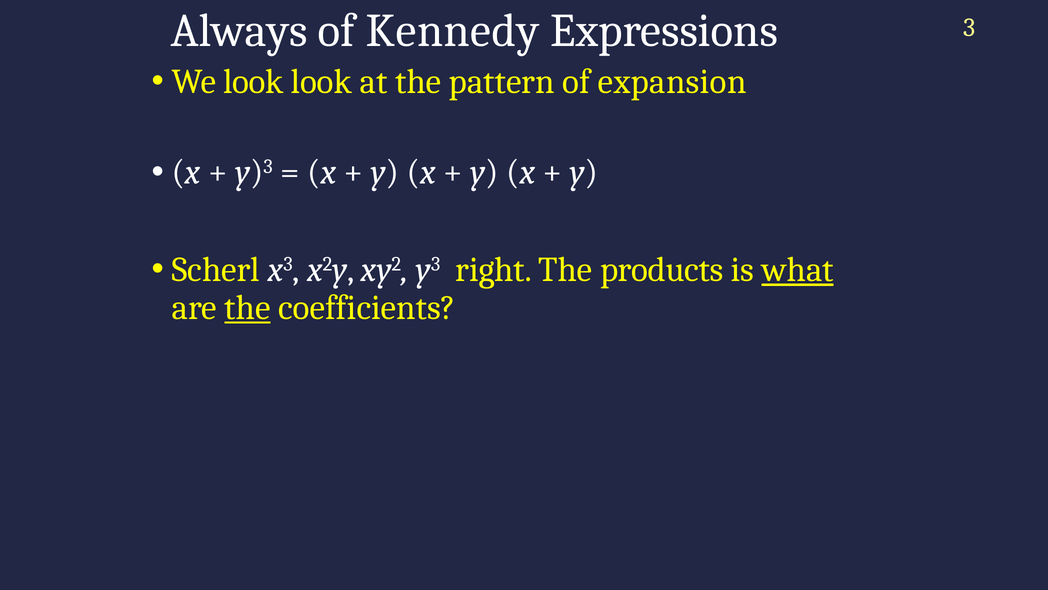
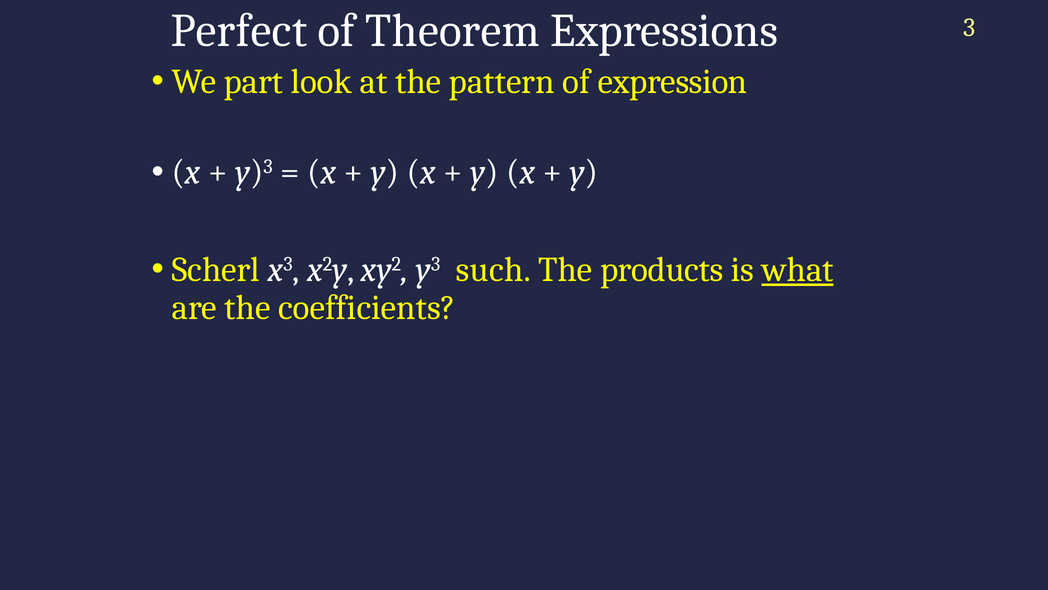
Always: Always -> Perfect
Kennedy: Kennedy -> Theorem
We look: look -> part
expansion: expansion -> expression
right: right -> such
the at (247, 307) underline: present -> none
